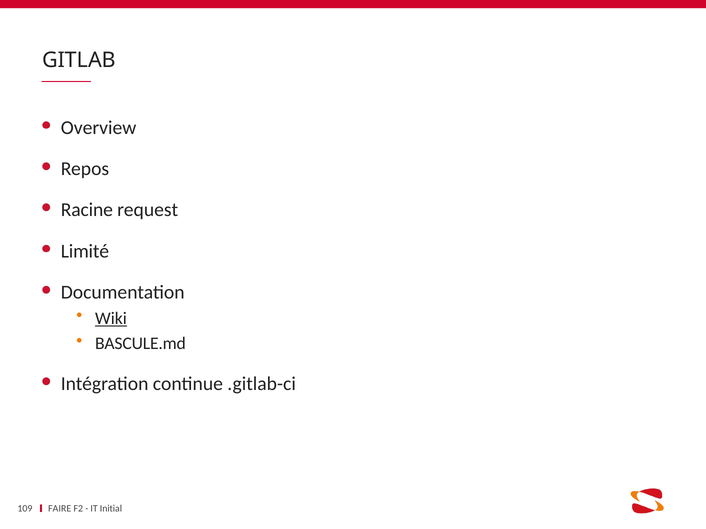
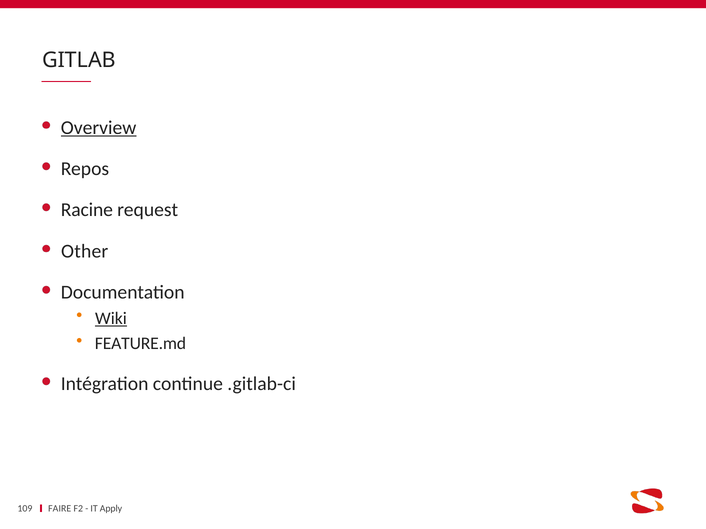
Overview underline: none -> present
Limité: Limité -> Other
BASCULE.md: BASCULE.md -> FEATURE.md
Initial: Initial -> Apply
